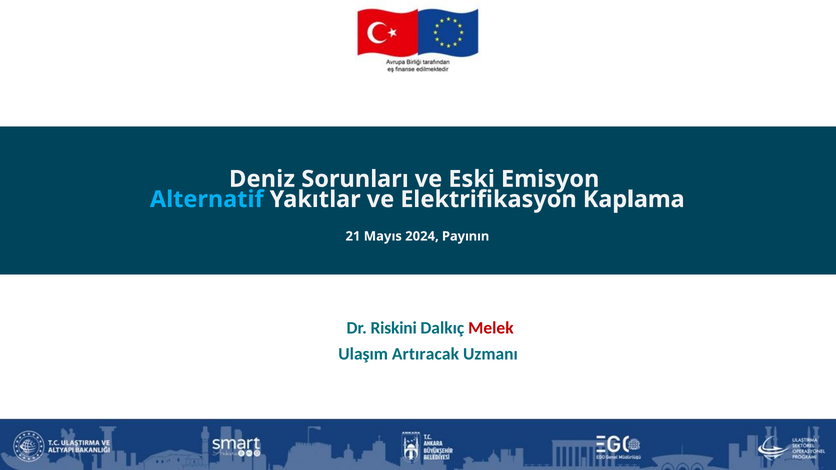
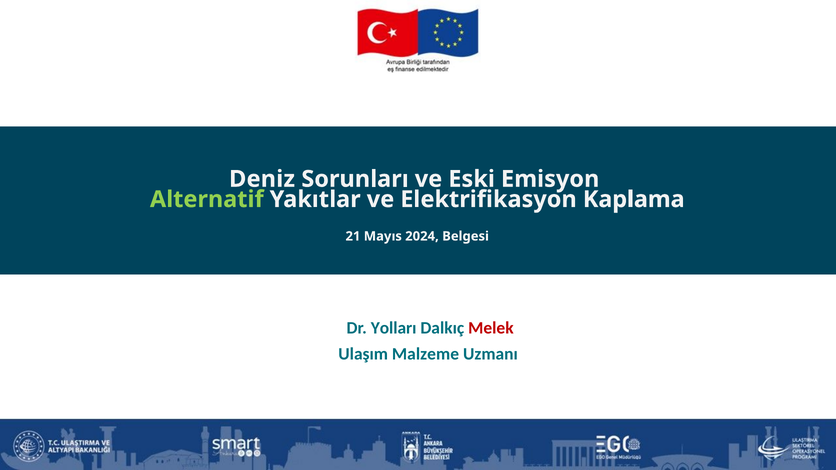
Alternatif colour: light blue -> light green
Payının: Payının -> Belgesi
Riskini: Riskini -> Yolları
Artıracak: Artıracak -> Malzeme
